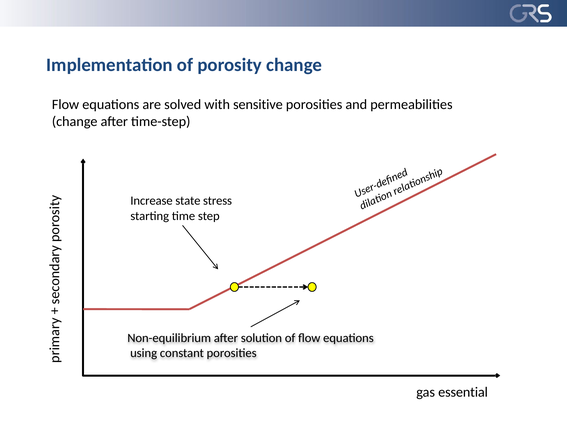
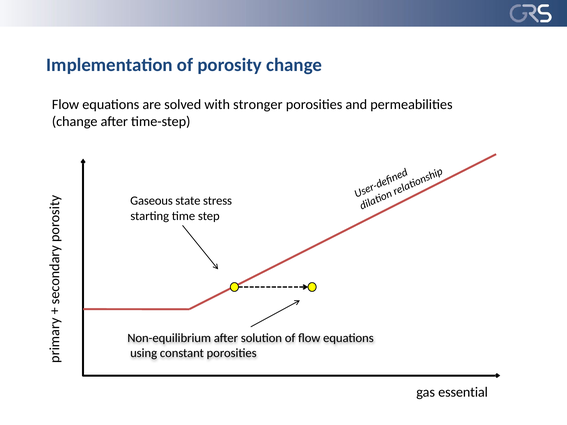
sensitive: sensitive -> stronger
Increase: Increase -> Gaseous
